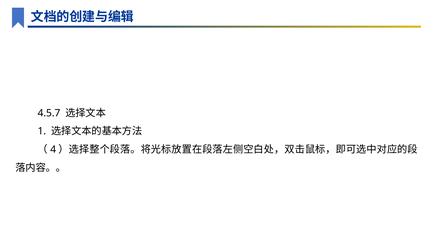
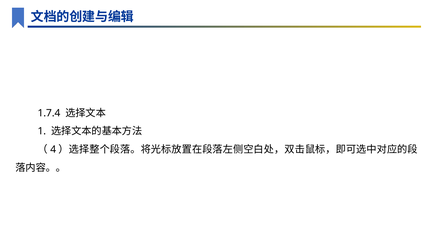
4.5.7: 4.5.7 -> 1.7.4
